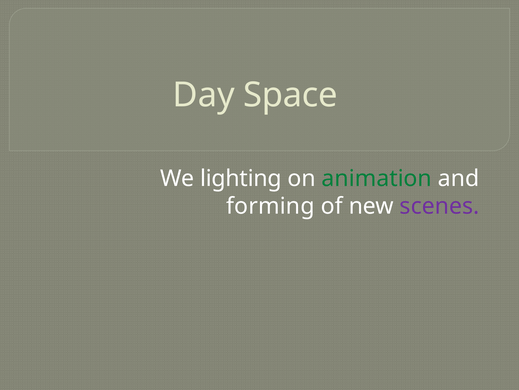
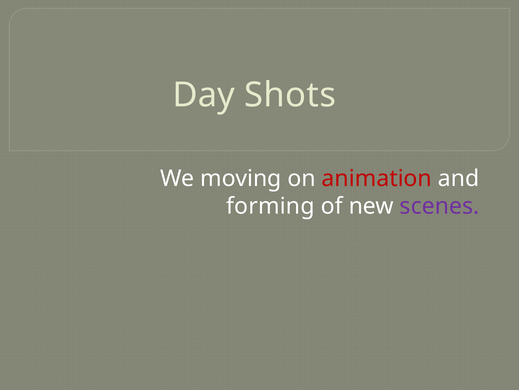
Space: Space -> Shots
lighting: lighting -> moving
animation colour: green -> red
